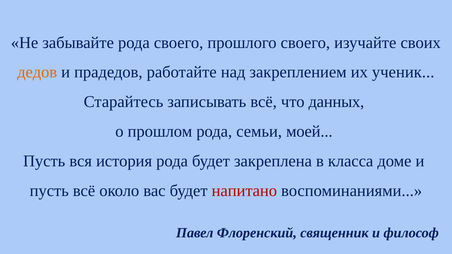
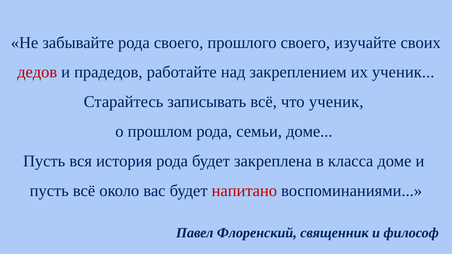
дедов colour: orange -> red
что данных: данных -> ученик
семьи моей: моей -> доме
